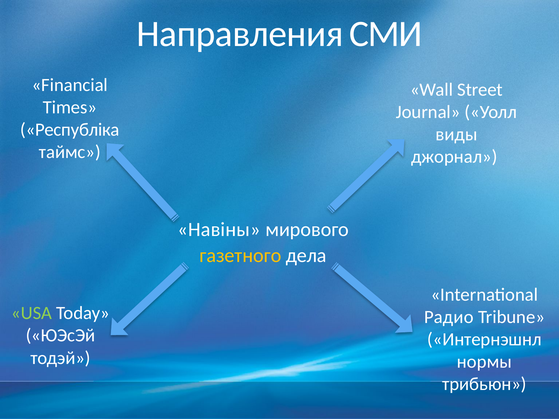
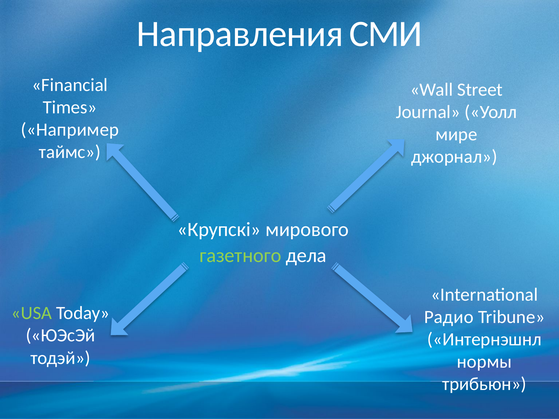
Республiка: Республiка -> Например
виды: виды -> мире
Навiны: Навiны -> Крупскi
газетного colour: yellow -> light green
